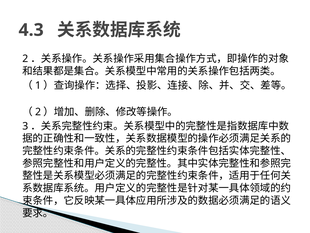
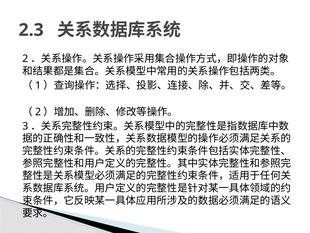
4.3: 4.3 -> 2.3
